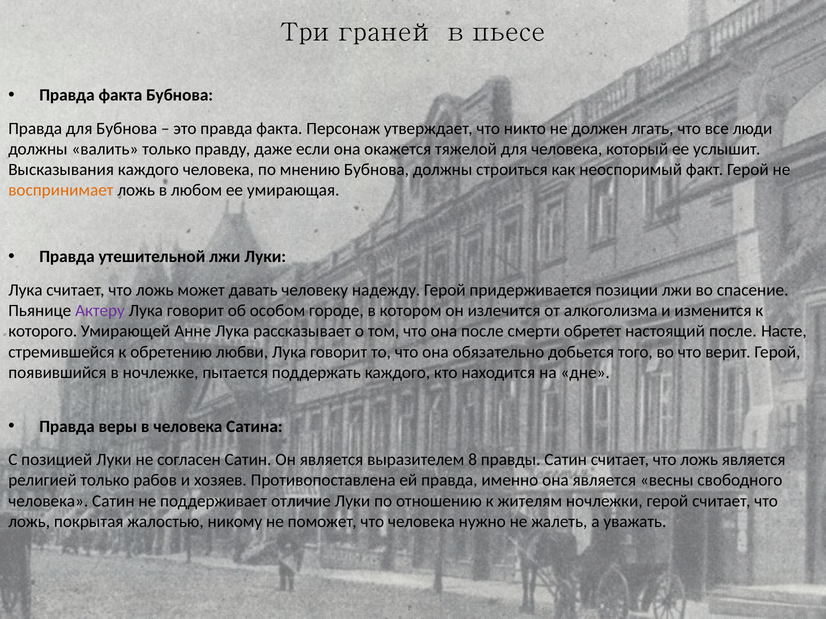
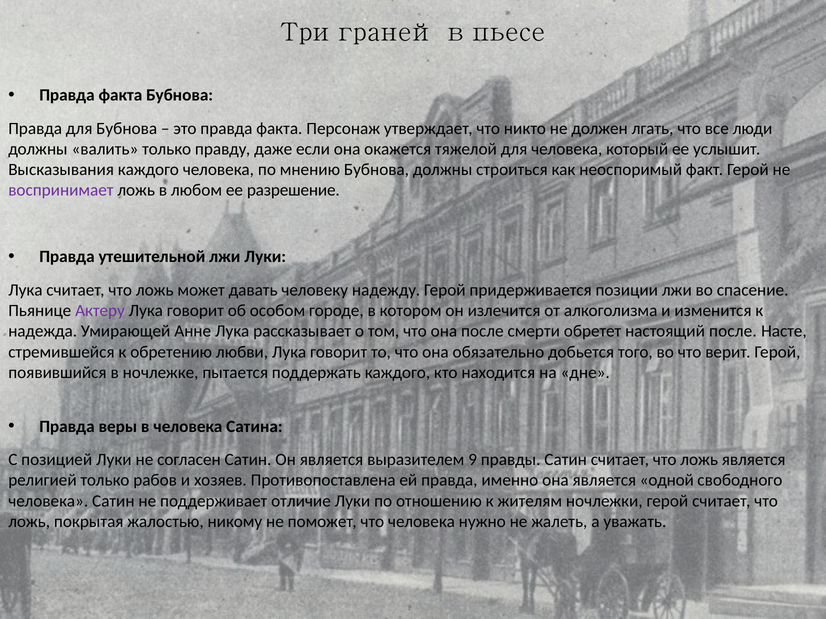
воспринимает colour: orange -> purple
умирающая: умирающая -> разрешение
которого: которого -> надежда
8: 8 -> 9
весны: весны -> одной
